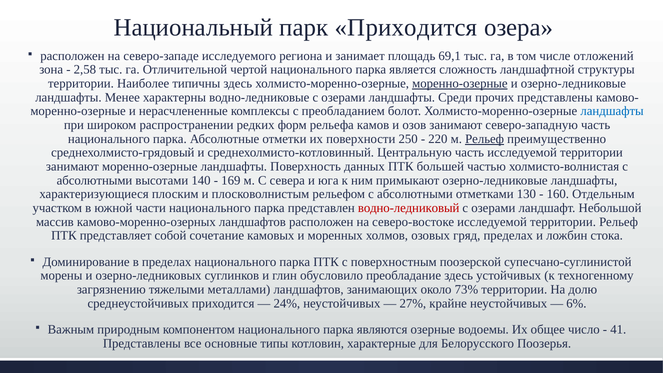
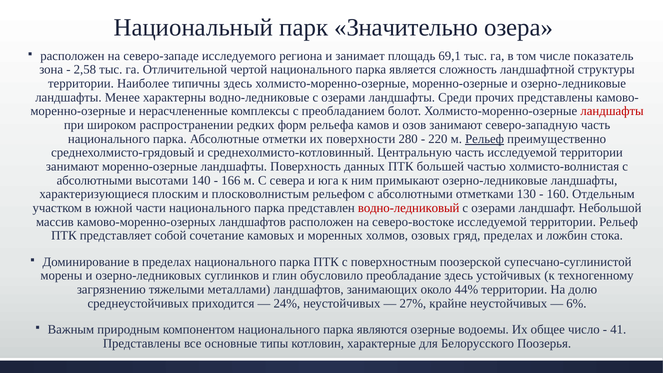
парк Приходится: Приходится -> Значительно
отложений: отложений -> показатель
моренно-озерные at (460, 84) underline: present -> none
ландшафты at (612, 111) colour: blue -> red
250: 250 -> 280
169: 169 -> 166
73%: 73% -> 44%
